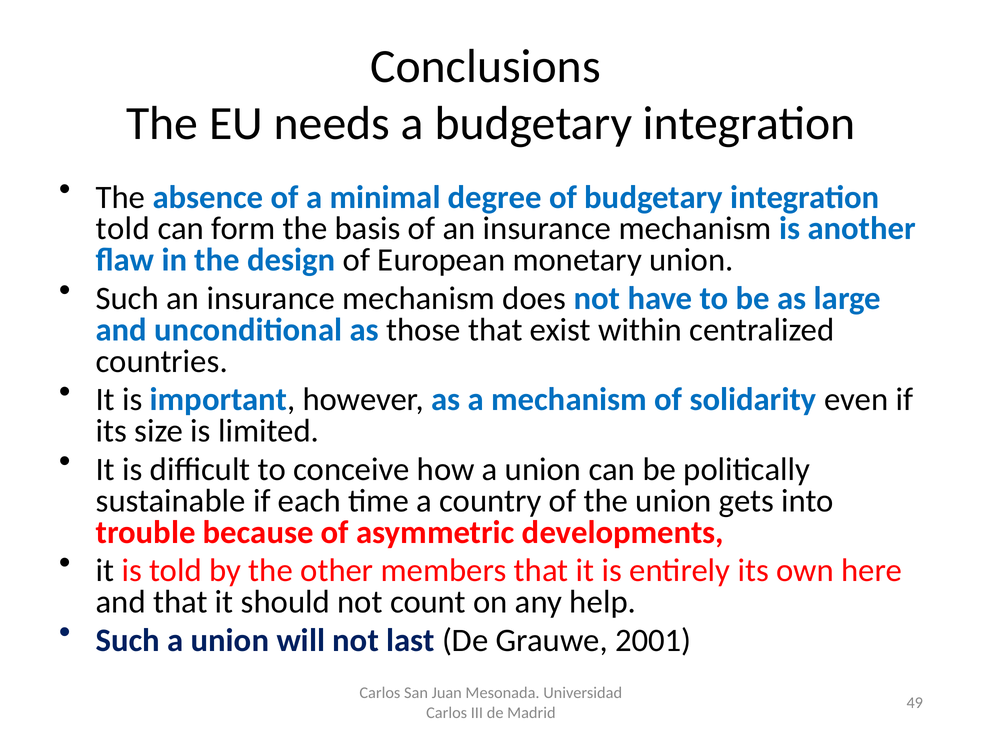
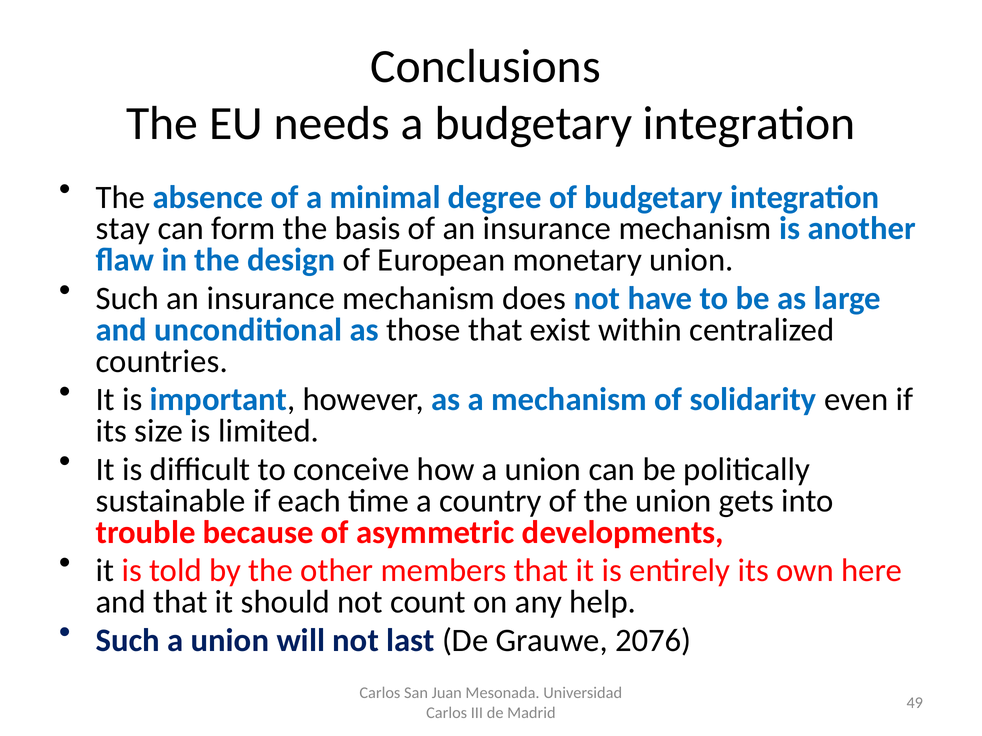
told at (123, 229): told -> stay
2001: 2001 -> 2076
